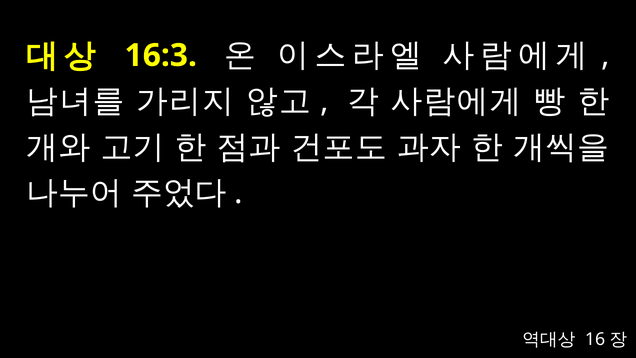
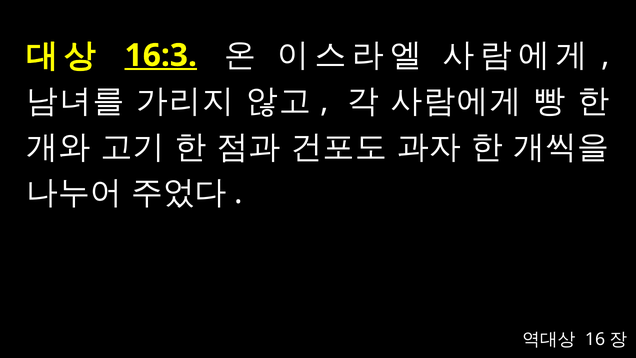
16:3 underline: none -> present
